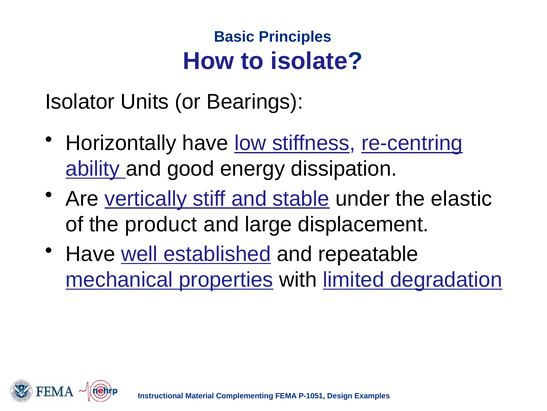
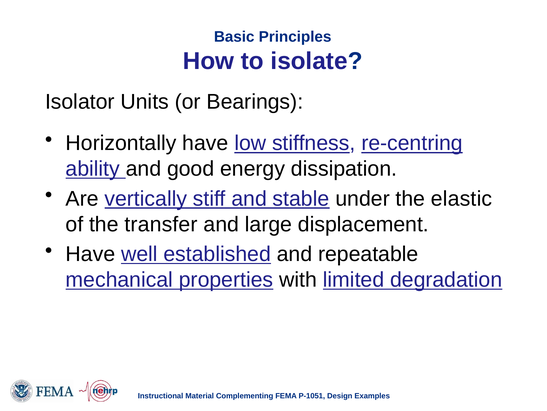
product: product -> transfer
